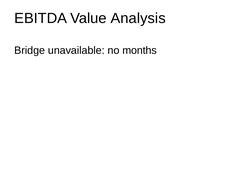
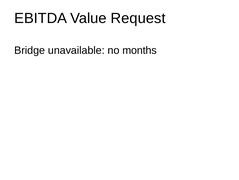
Analysis: Analysis -> Request
